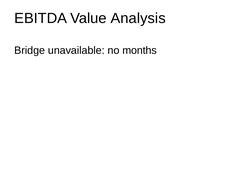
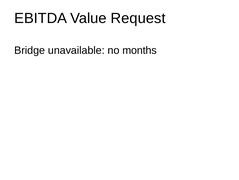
Analysis: Analysis -> Request
